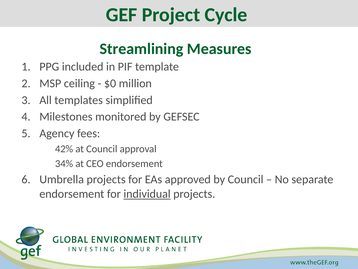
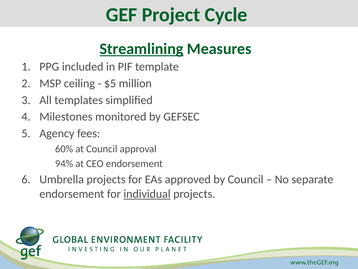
Streamlining underline: none -> present
$0: $0 -> $5
42%: 42% -> 60%
34%: 34% -> 94%
